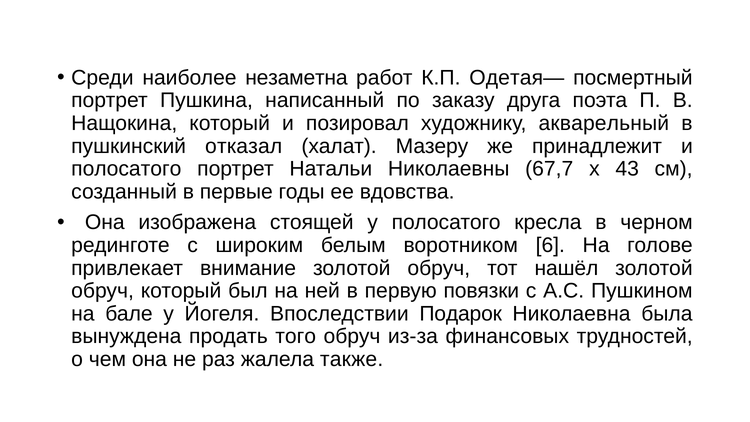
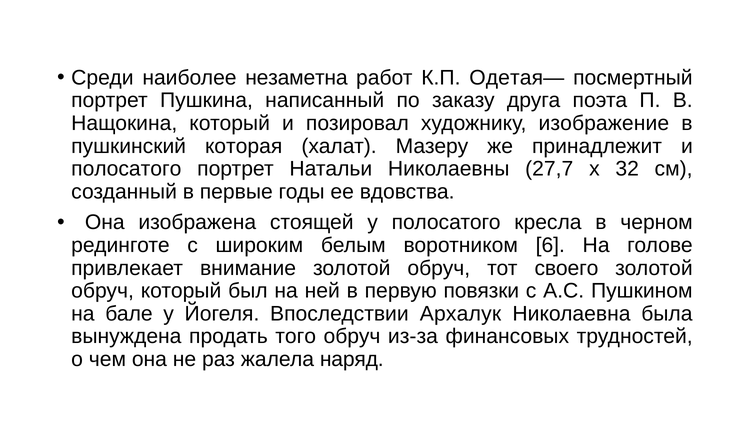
акварельный: акварельный -> изображение
отказал: отказал -> которая
67,7: 67,7 -> 27,7
43: 43 -> 32
нашёл: нашёл -> своего
Подарок: Подарок -> Архалук
также: также -> наряд
